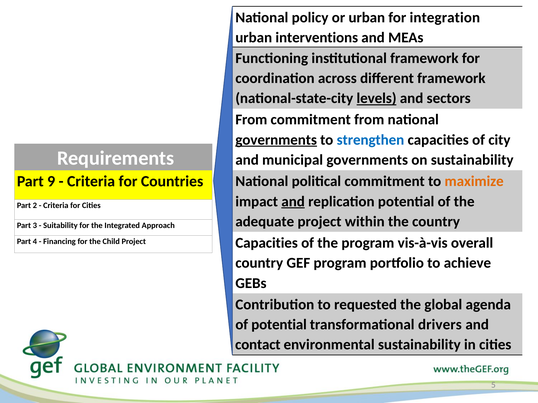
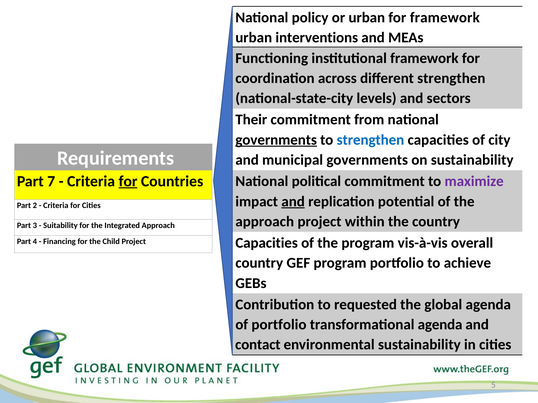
for integration: integration -> framework
different framework: framework -> strengthen
levels underline: present -> none
From at (251, 120): From -> Their
9: 9 -> 7
for at (128, 181) underline: none -> present
maximize colour: orange -> purple
adequate at (265, 222): adequate -> approach
of potential: potential -> portfolio
transformational drivers: drivers -> agenda
